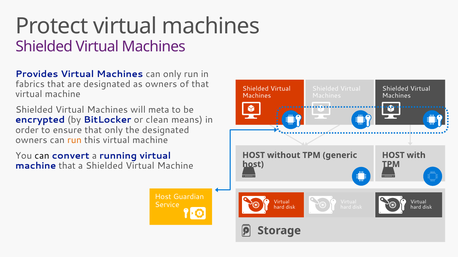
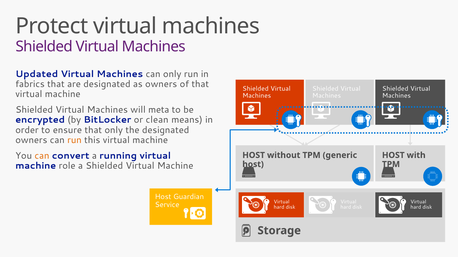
Provides: Provides -> Updated
can at (42, 156) colour: black -> orange
machine that: that -> role
